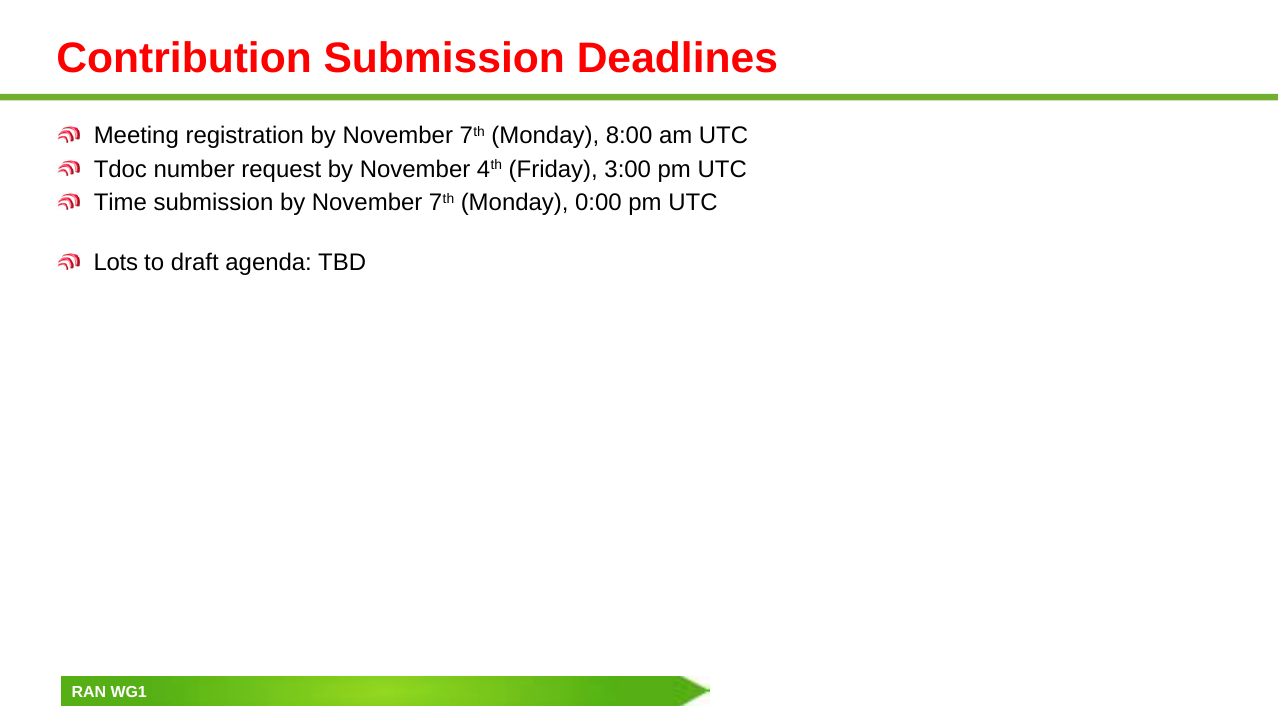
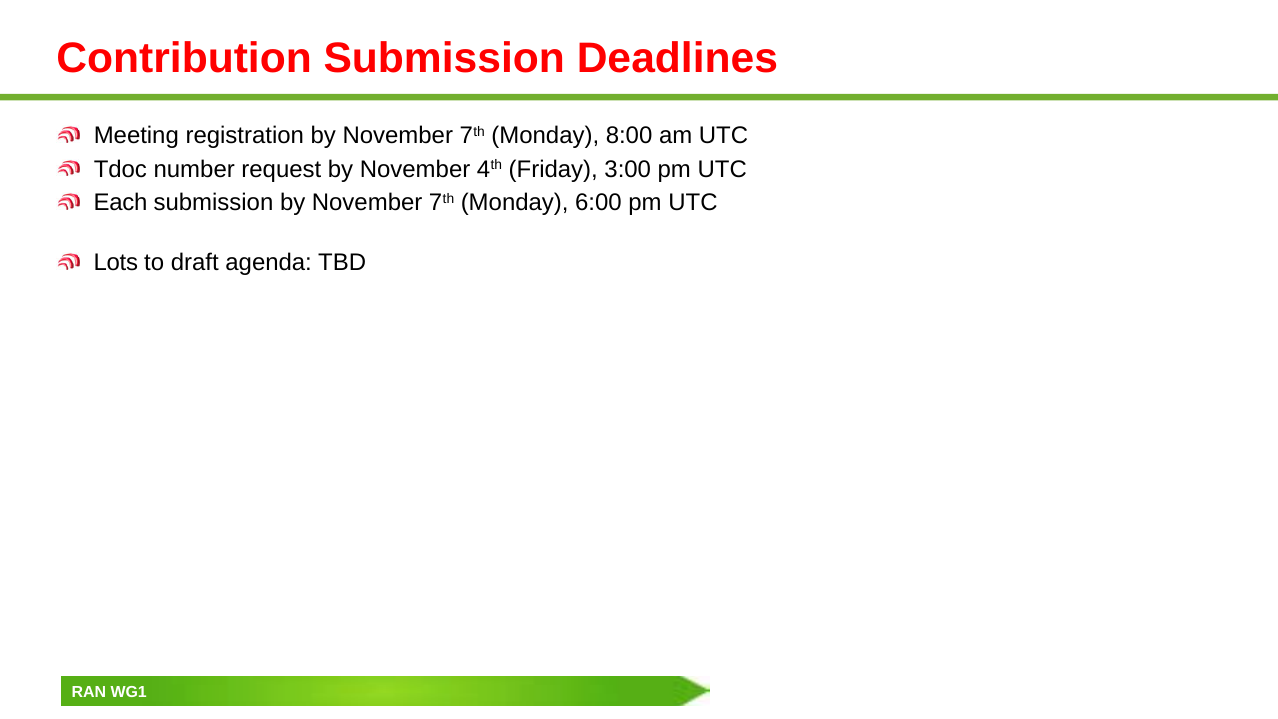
Time: Time -> Each
0:00: 0:00 -> 6:00
